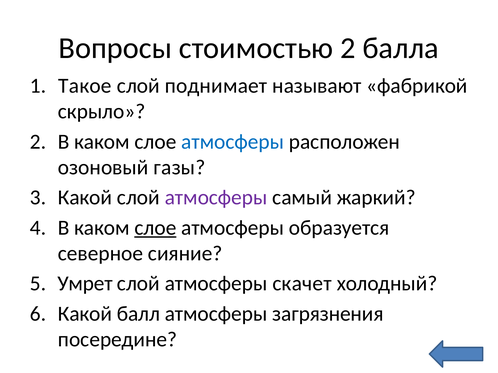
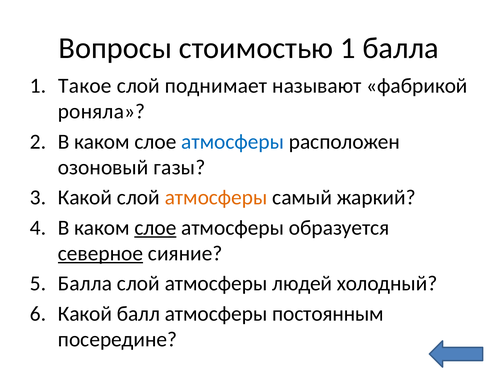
стоимостью 2: 2 -> 1
скрыло: скрыло -> роняла
атмосферы at (216, 198) colour: purple -> orange
северное underline: none -> present
Умрет at (85, 284): Умрет -> Балла
скачет: скачет -> людей
загрязнения: загрязнения -> постоянным
